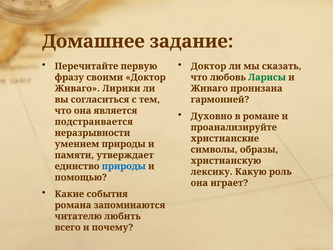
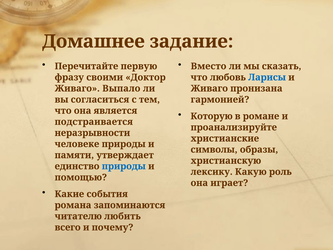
Доктор at (209, 66): Доктор -> Вместо
Ларисы colour: green -> blue
Лирики: Лирики -> Выпало
Духовно: Духовно -> Которую
умением: умением -> человеке
